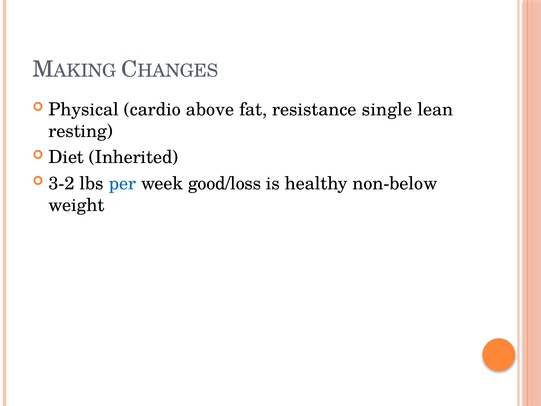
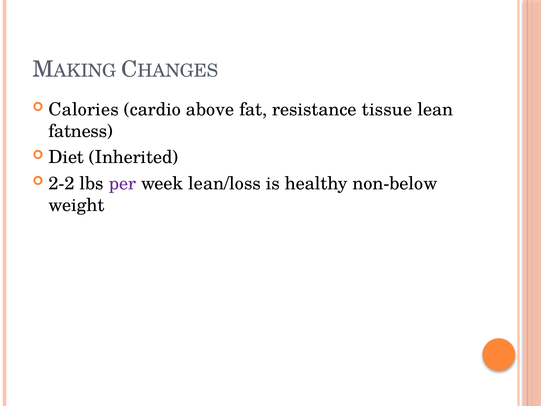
Physical: Physical -> Calories
single: single -> tissue
resting: resting -> fatness
3-2: 3-2 -> 2-2
per colour: blue -> purple
good/loss: good/loss -> lean/loss
